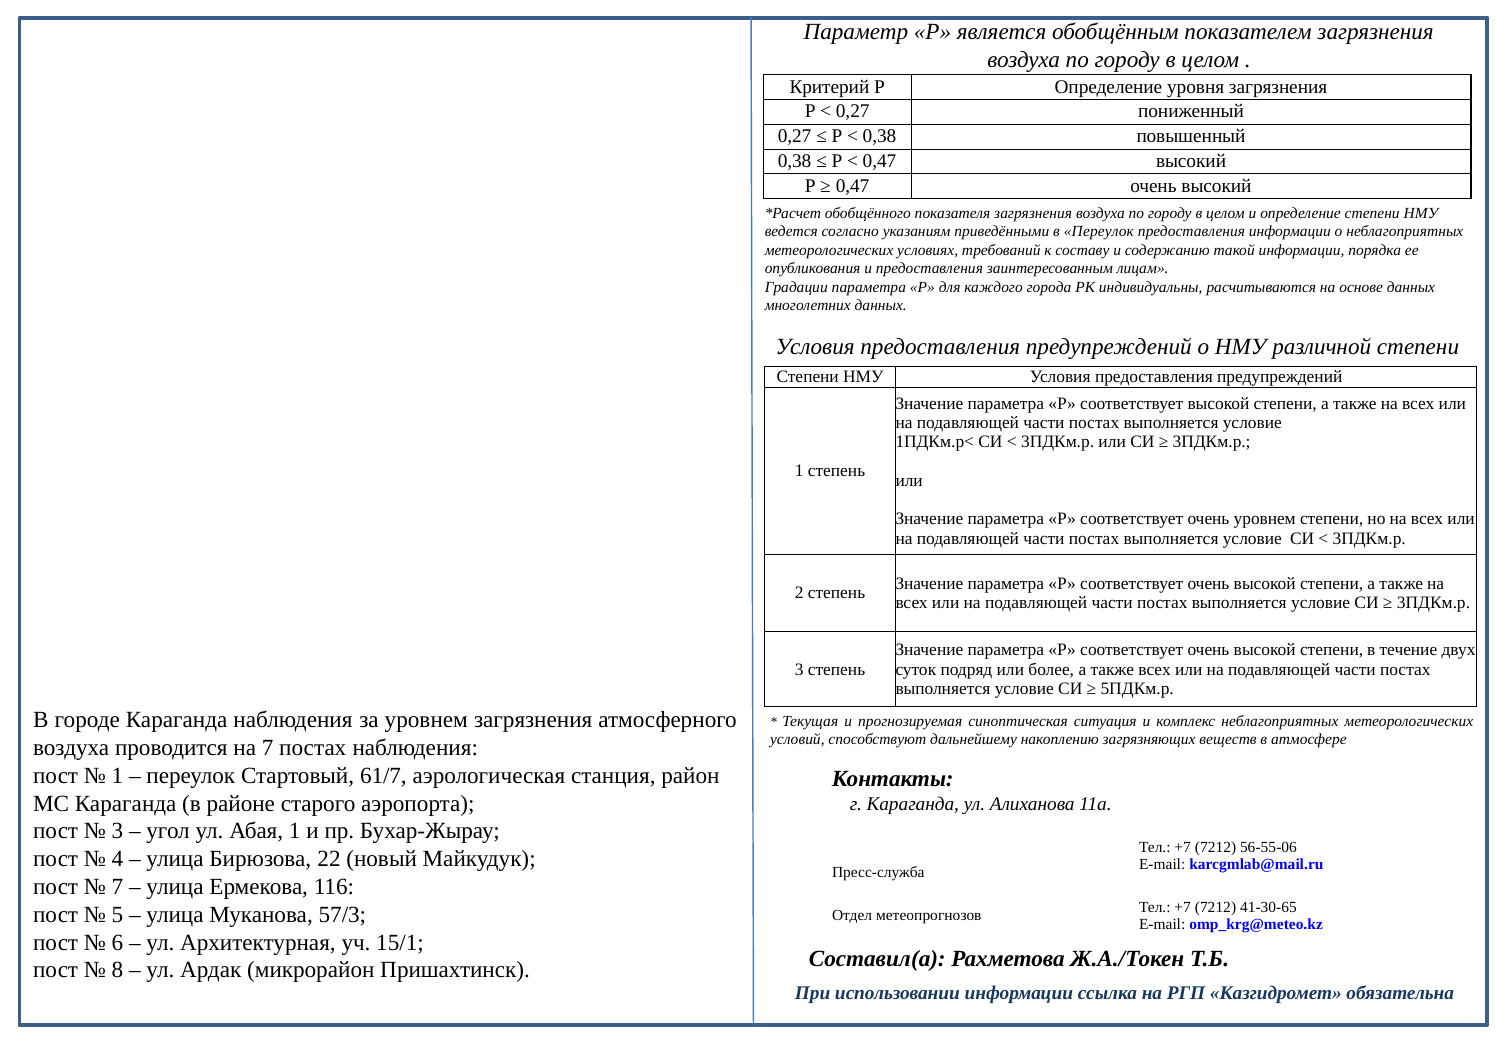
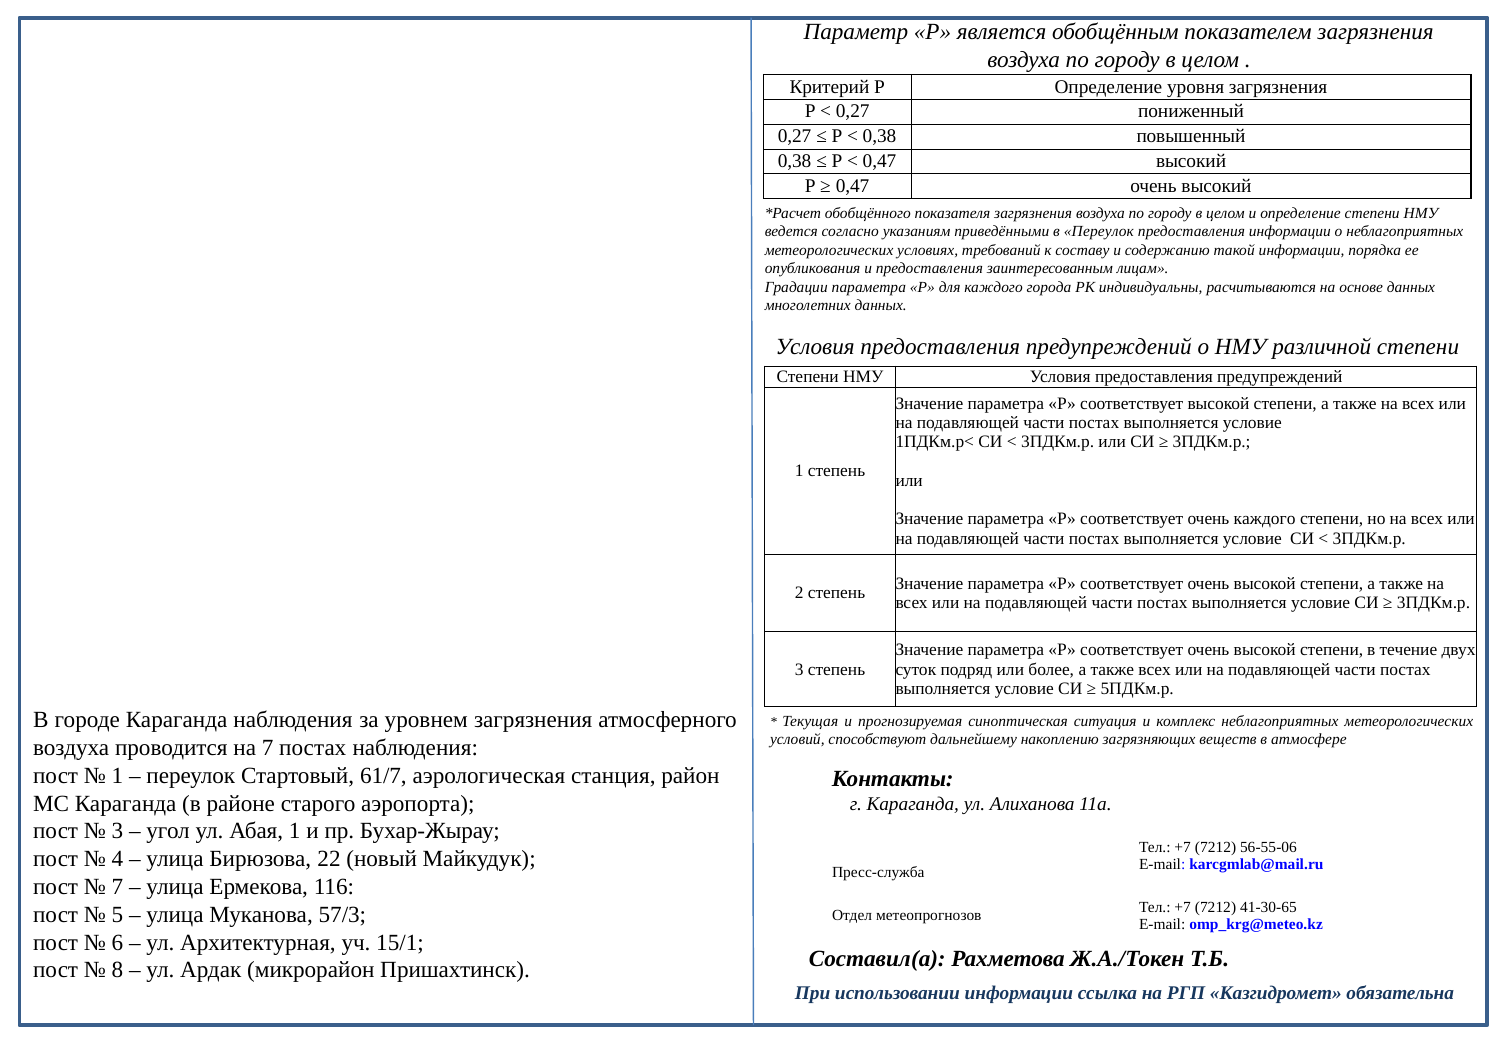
очень уровнем: уровнем -> каждого
